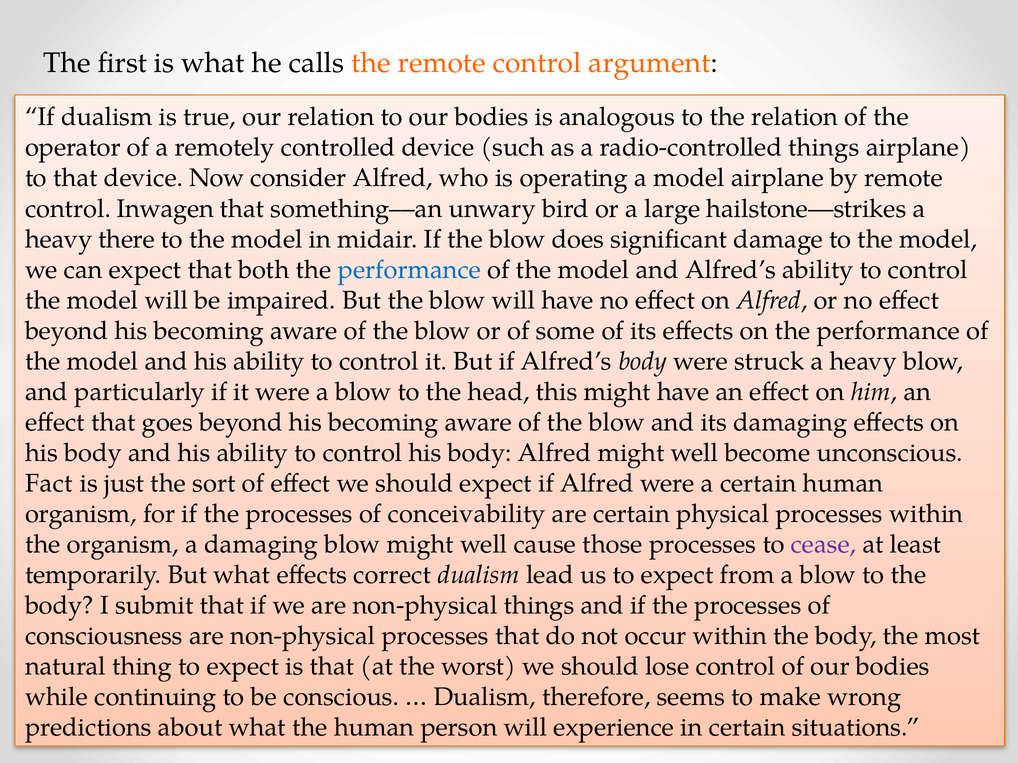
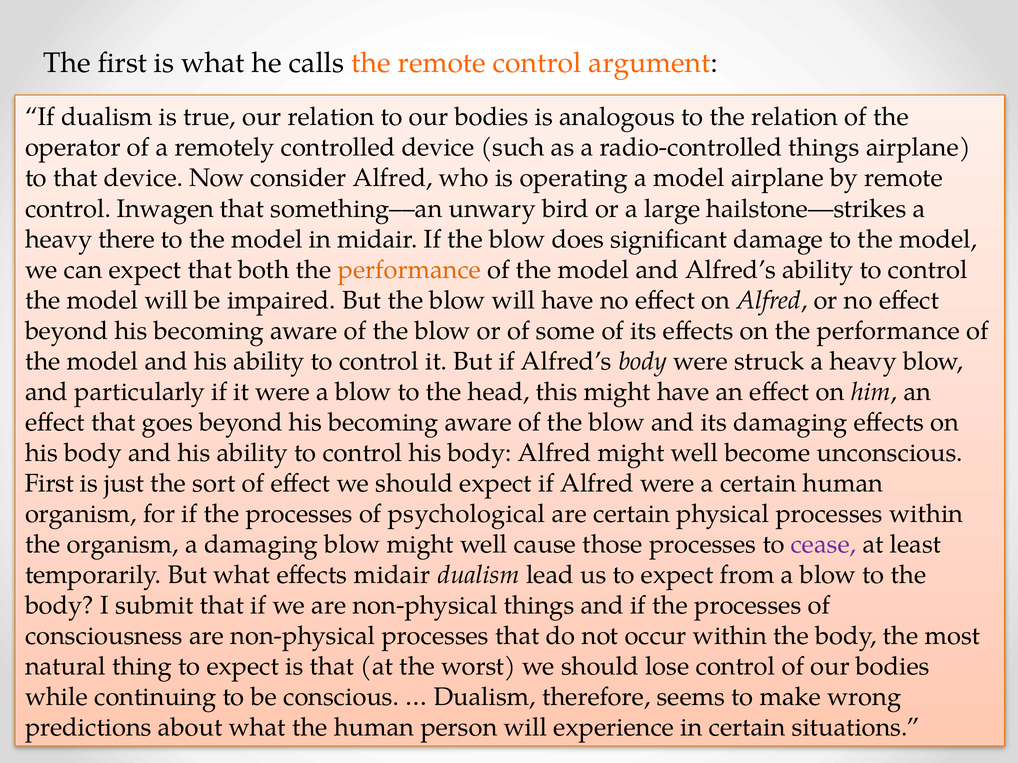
performance at (409, 270) colour: blue -> orange
Fact at (49, 484): Fact -> First
conceivability: conceivability -> psychological
effects correct: correct -> midair
